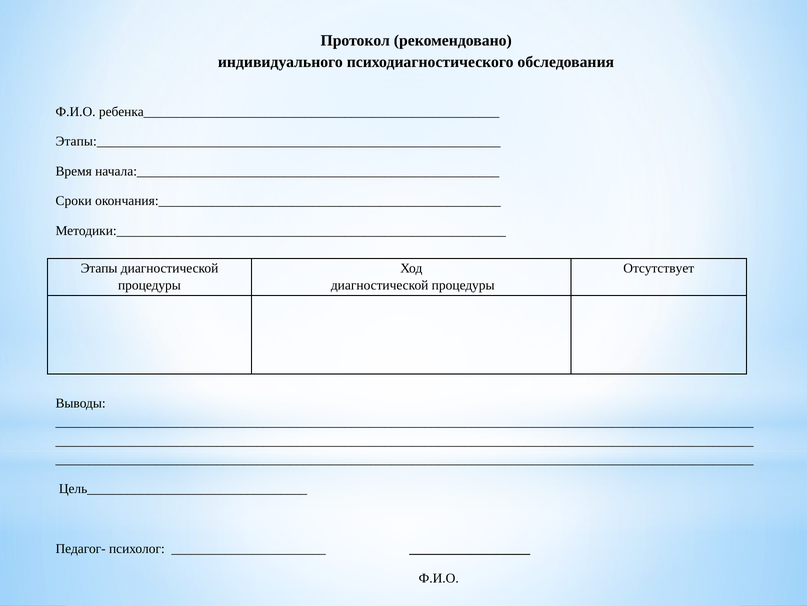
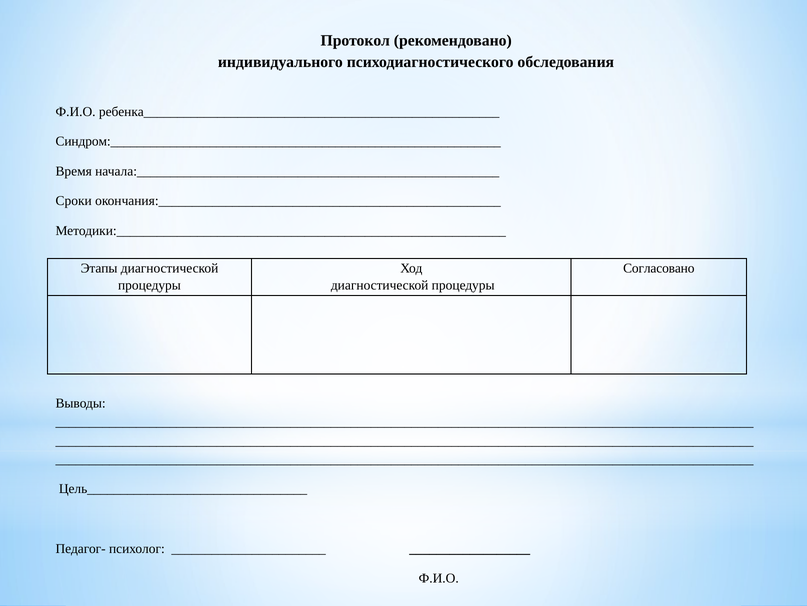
Этапы:___________________________________________________________: Этапы:___________________________________________________________ -> Синдром:___________________________________________________________
Отсутствует: Отсутствует -> Согласовано
